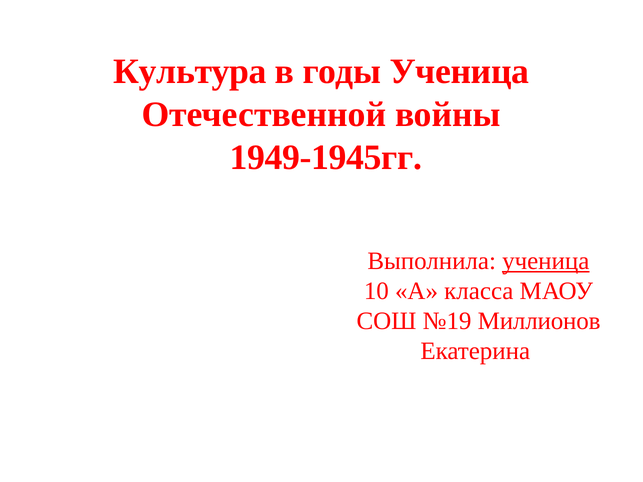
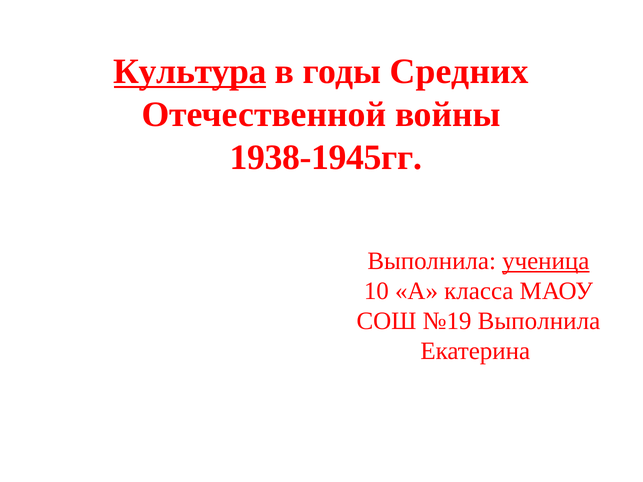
Культура underline: none -> present
годы Ученица: Ученица -> Средних
1949-1945гг: 1949-1945гг -> 1938-1945гг
№19 Миллионов: Миллионов -> Выполнила
